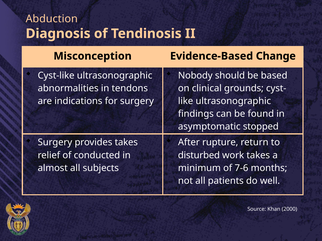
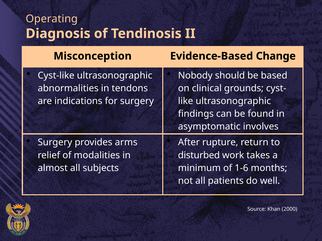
Abduction: Abduction -> Operating
stopped: stopped -> involves
provides takes: takes -> arms
conducted: conducted -> modalities
7-6: 7-6 -> 1-6
